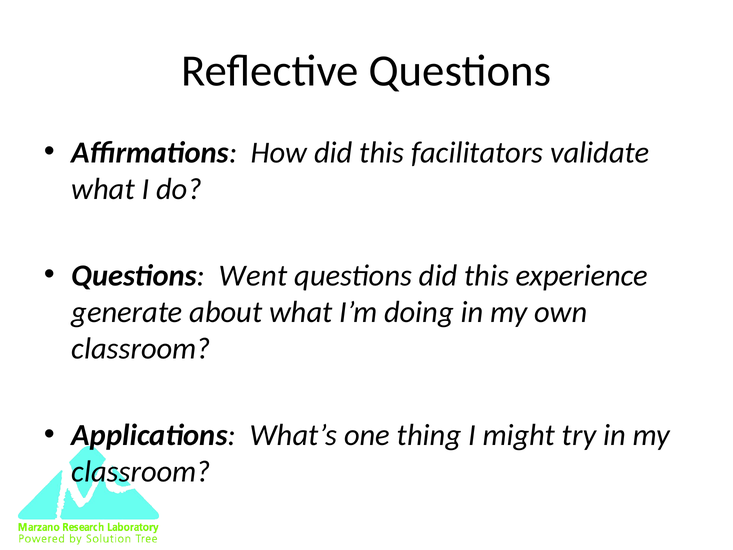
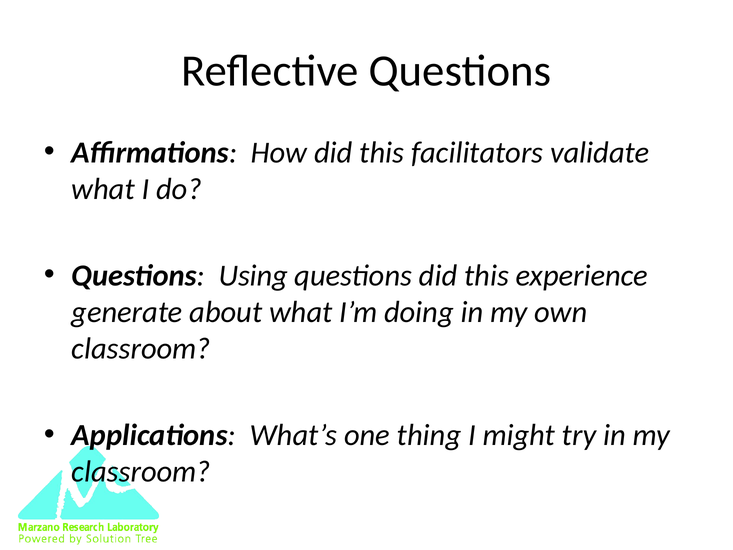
Went: Went -> Using
